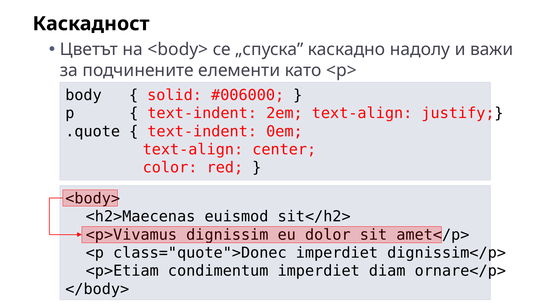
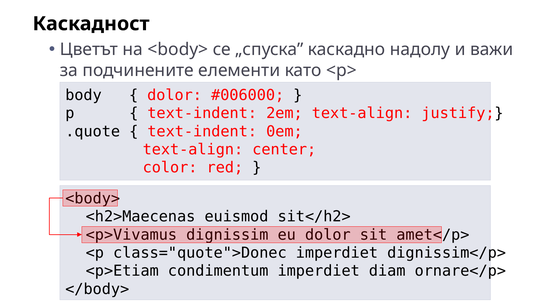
solid at (175, 95): solid -> dolor
